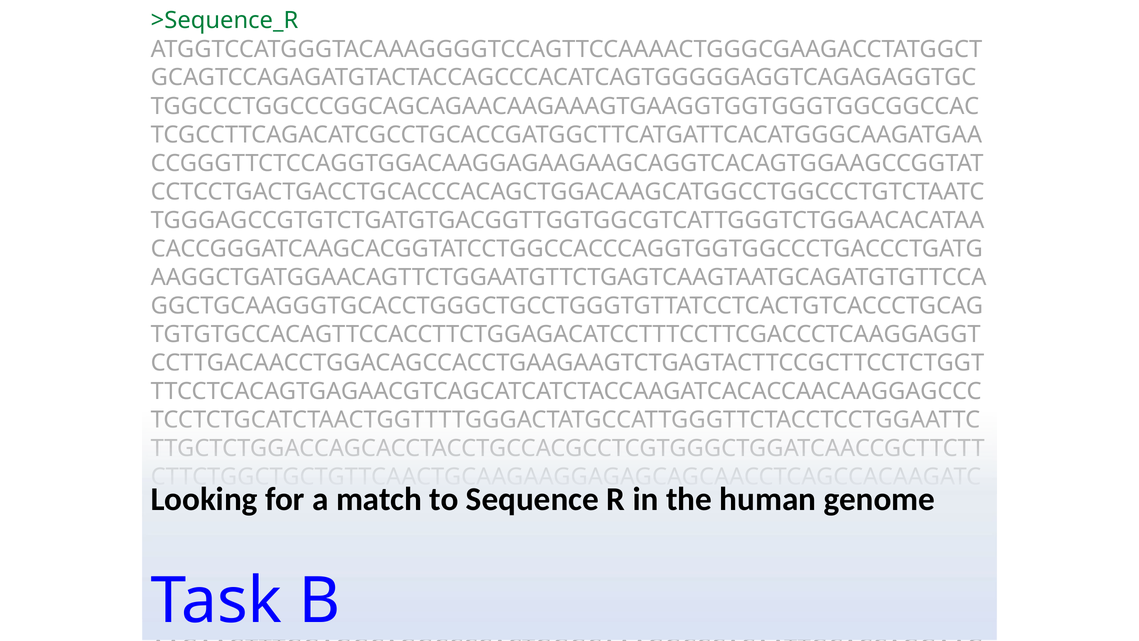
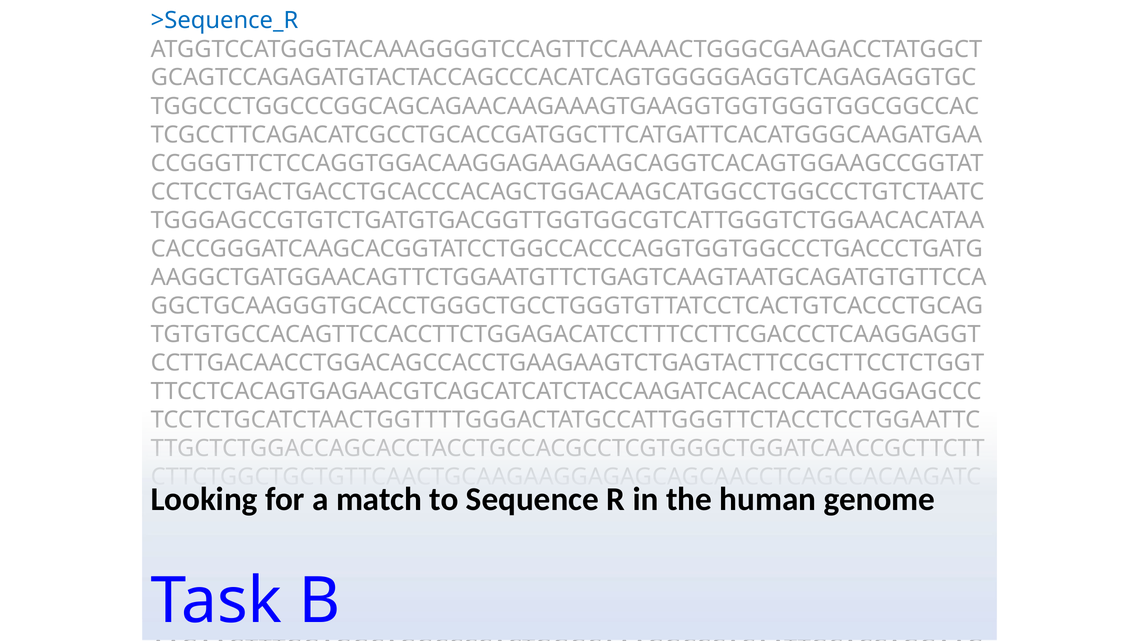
>Sequence_R colour: green -> blue
